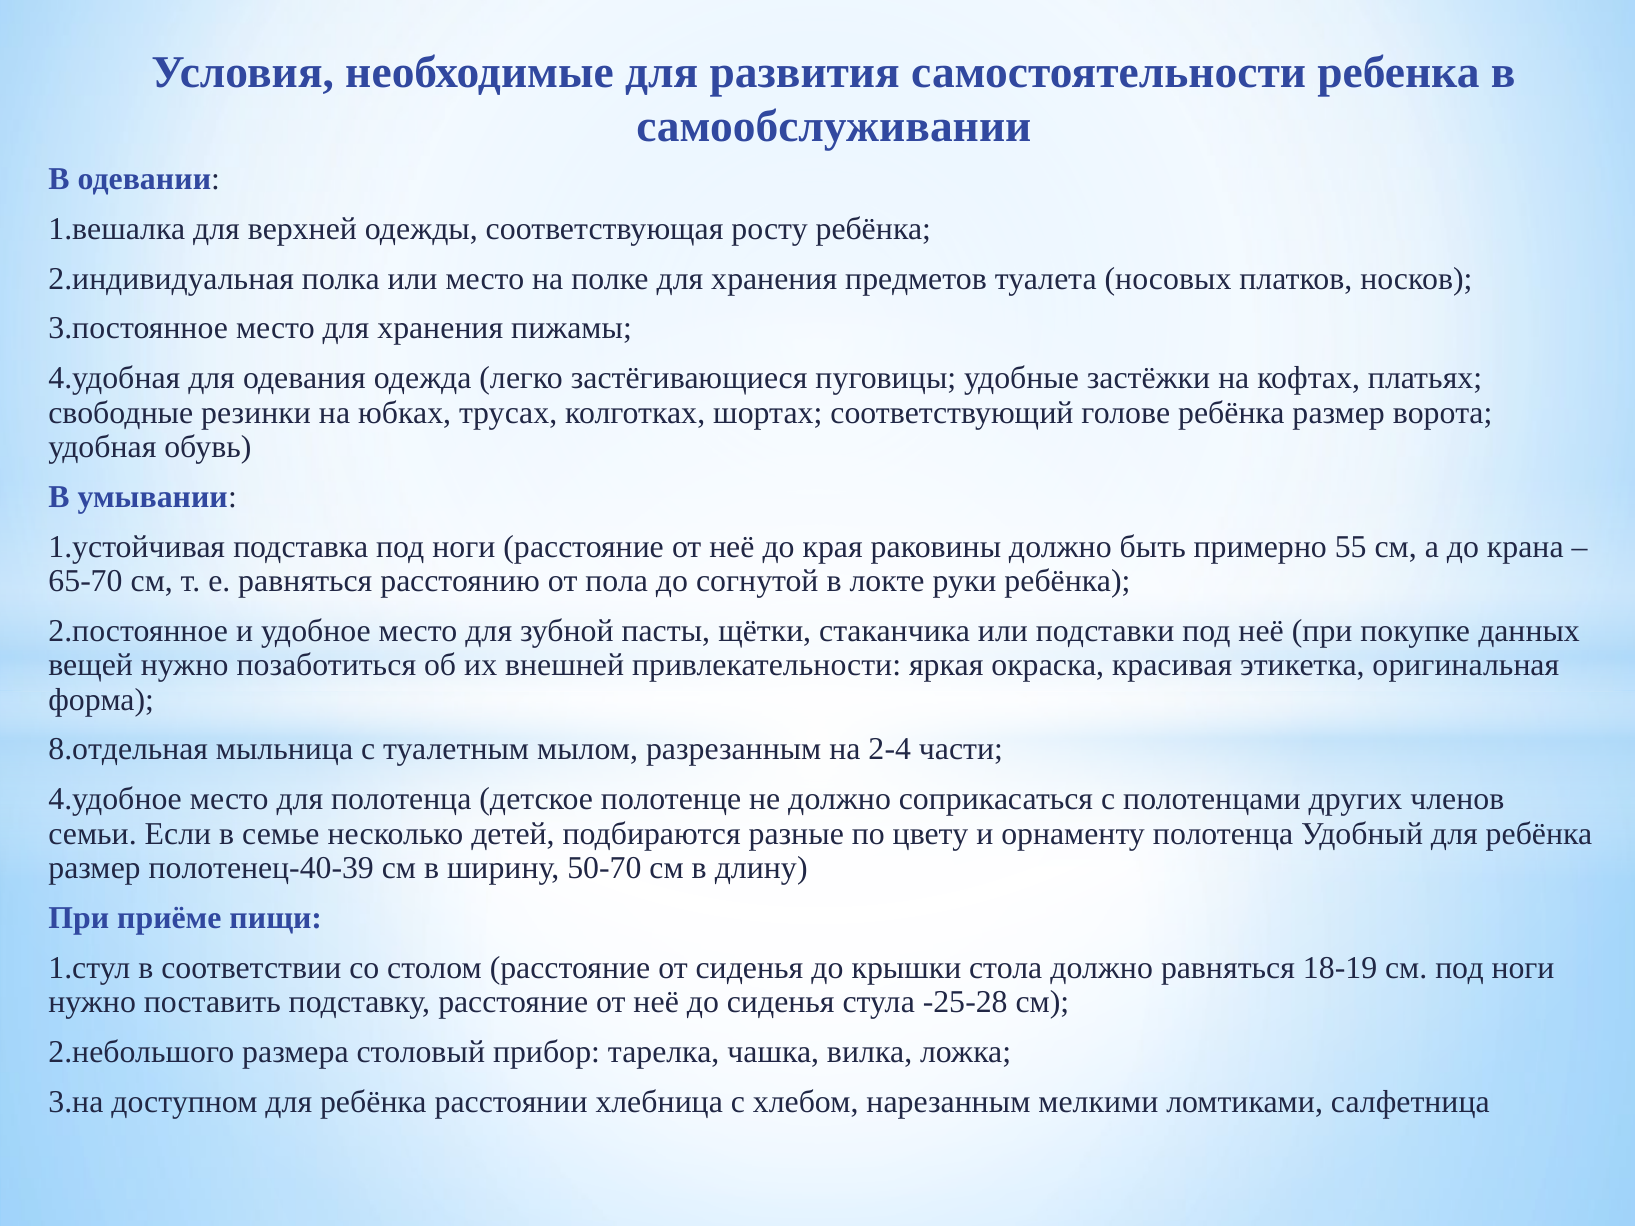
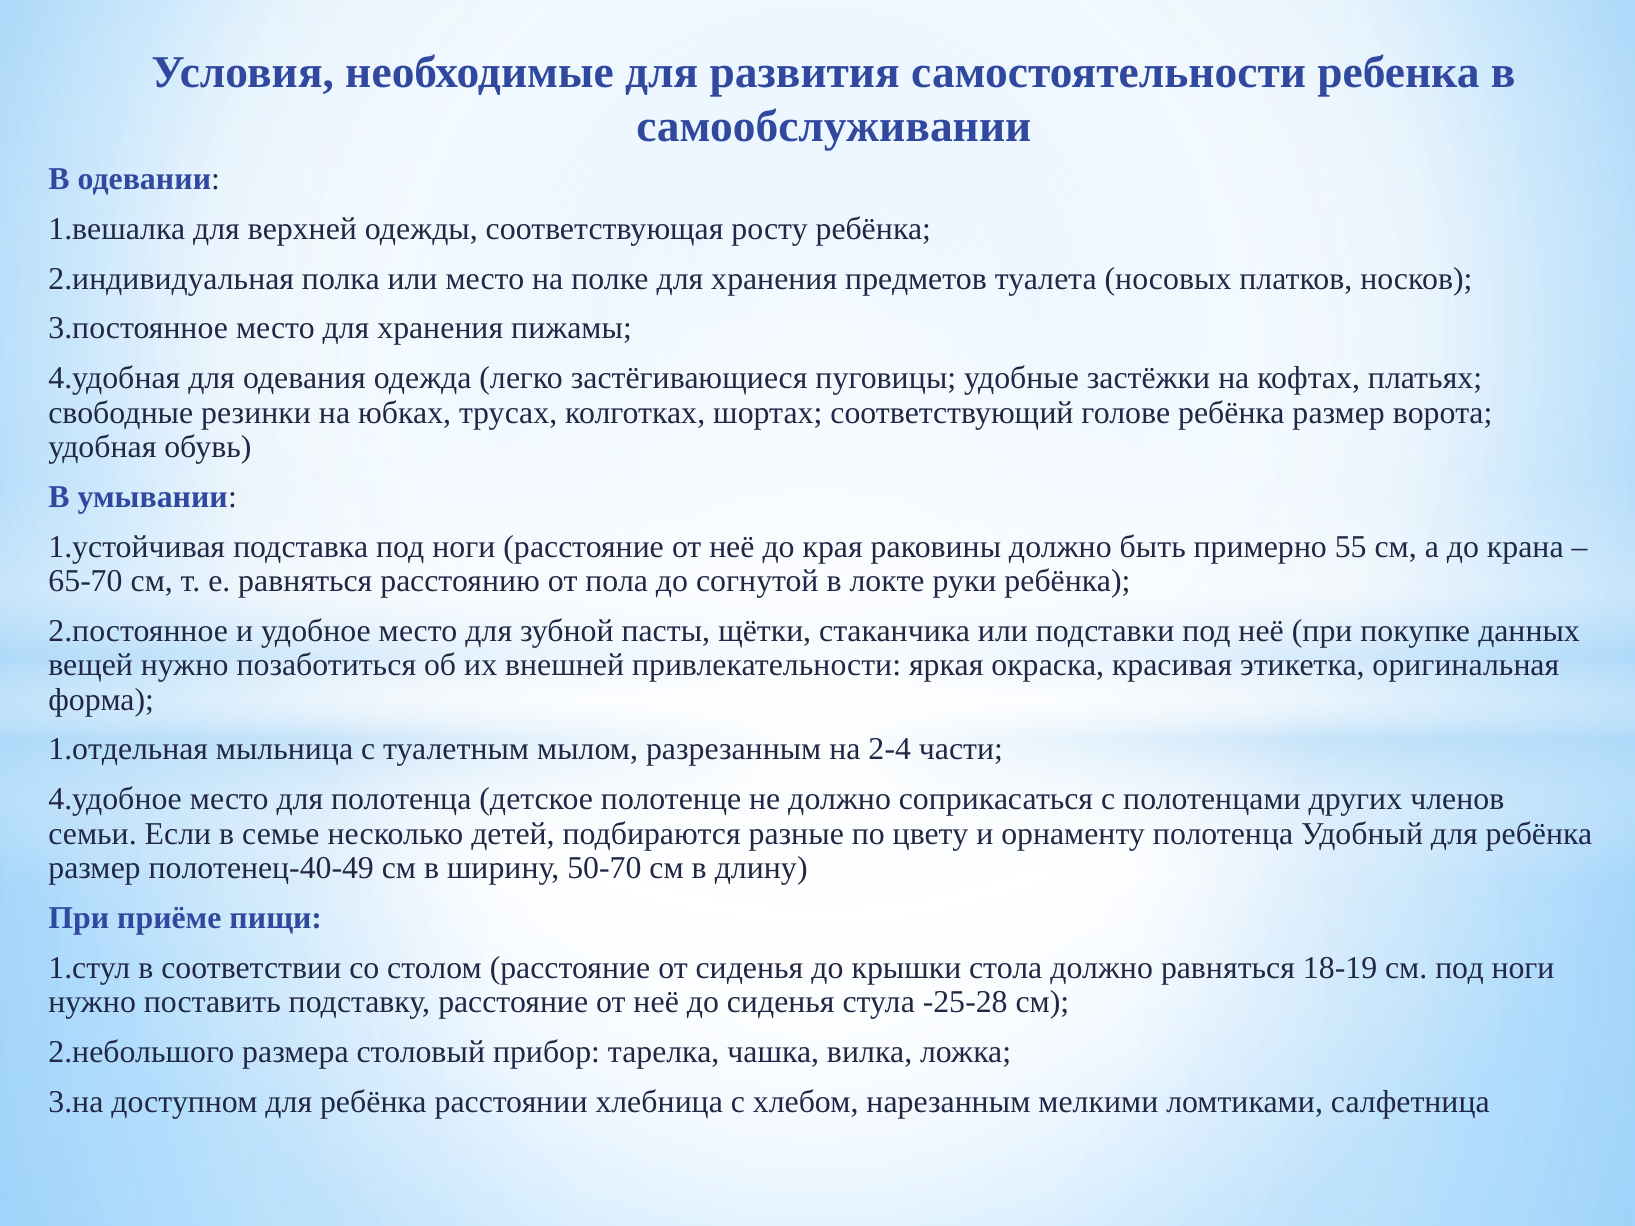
8.отдельная: 8.отдельная -> 1.отдельная
полотенец-40-39: полотенец-40-39 -> полотенец-40-49
